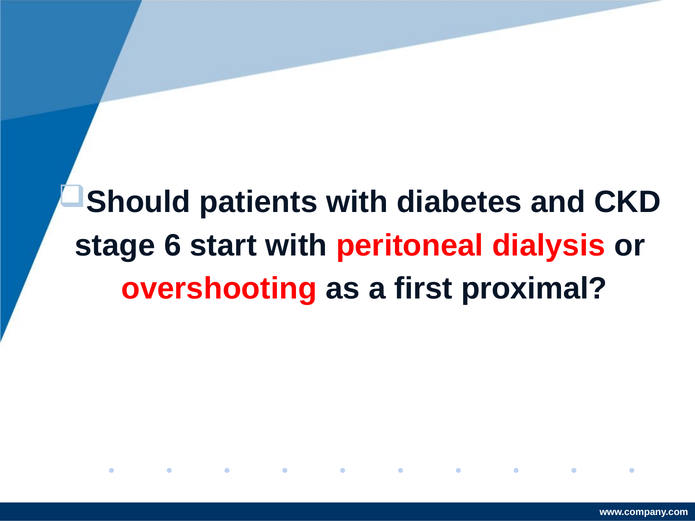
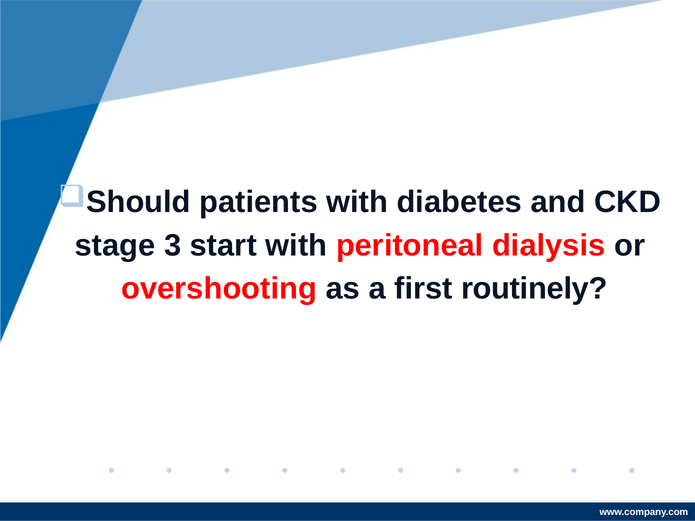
6: 6 -> 3
proximal: proximal -> routinely
